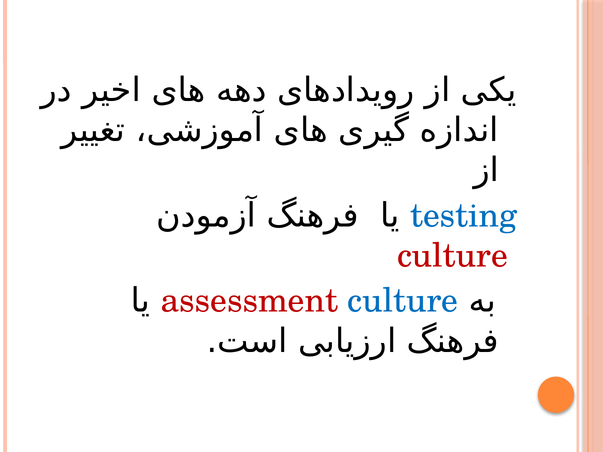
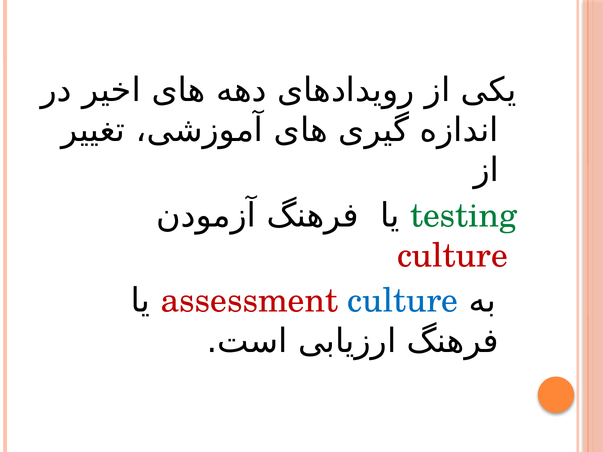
testing colour: blue -> green
